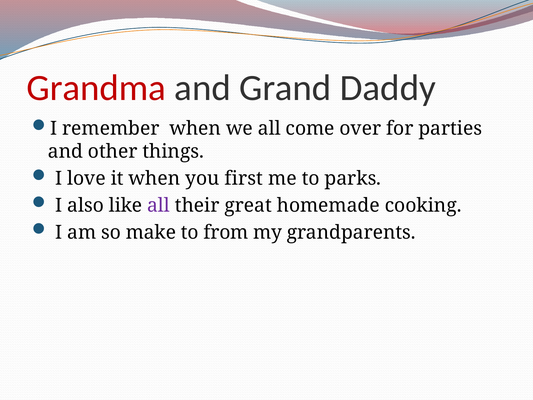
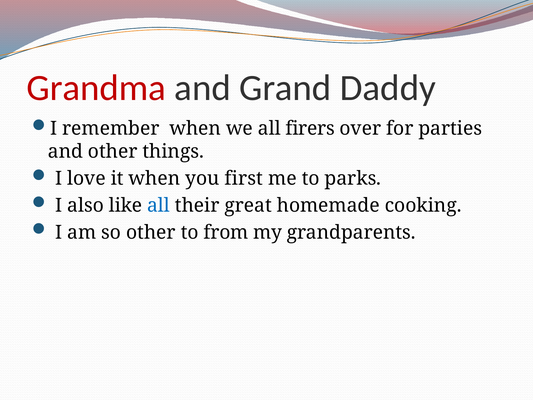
come: come -> firers
all at (158, 205) colour: purple -> blue
so make: make -> other
